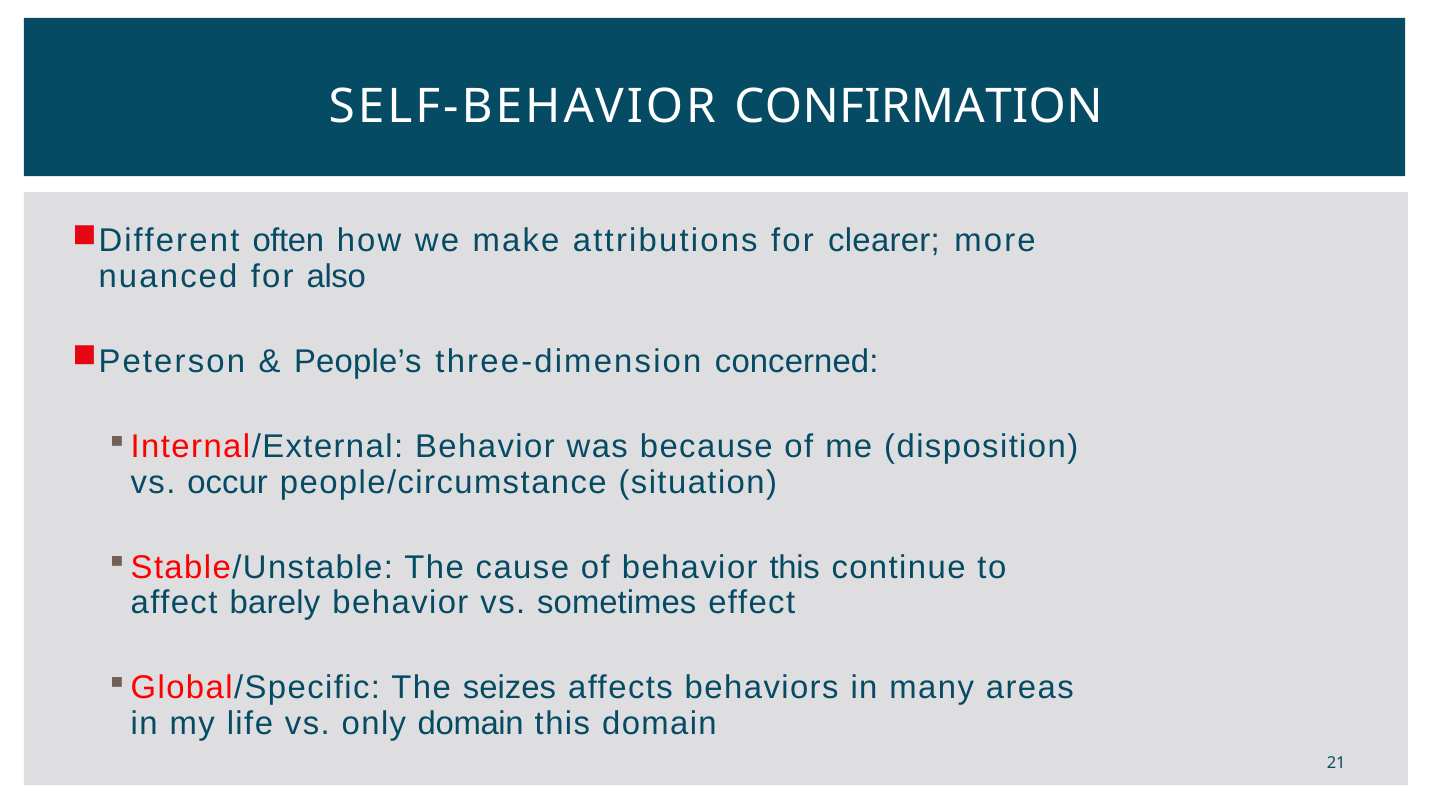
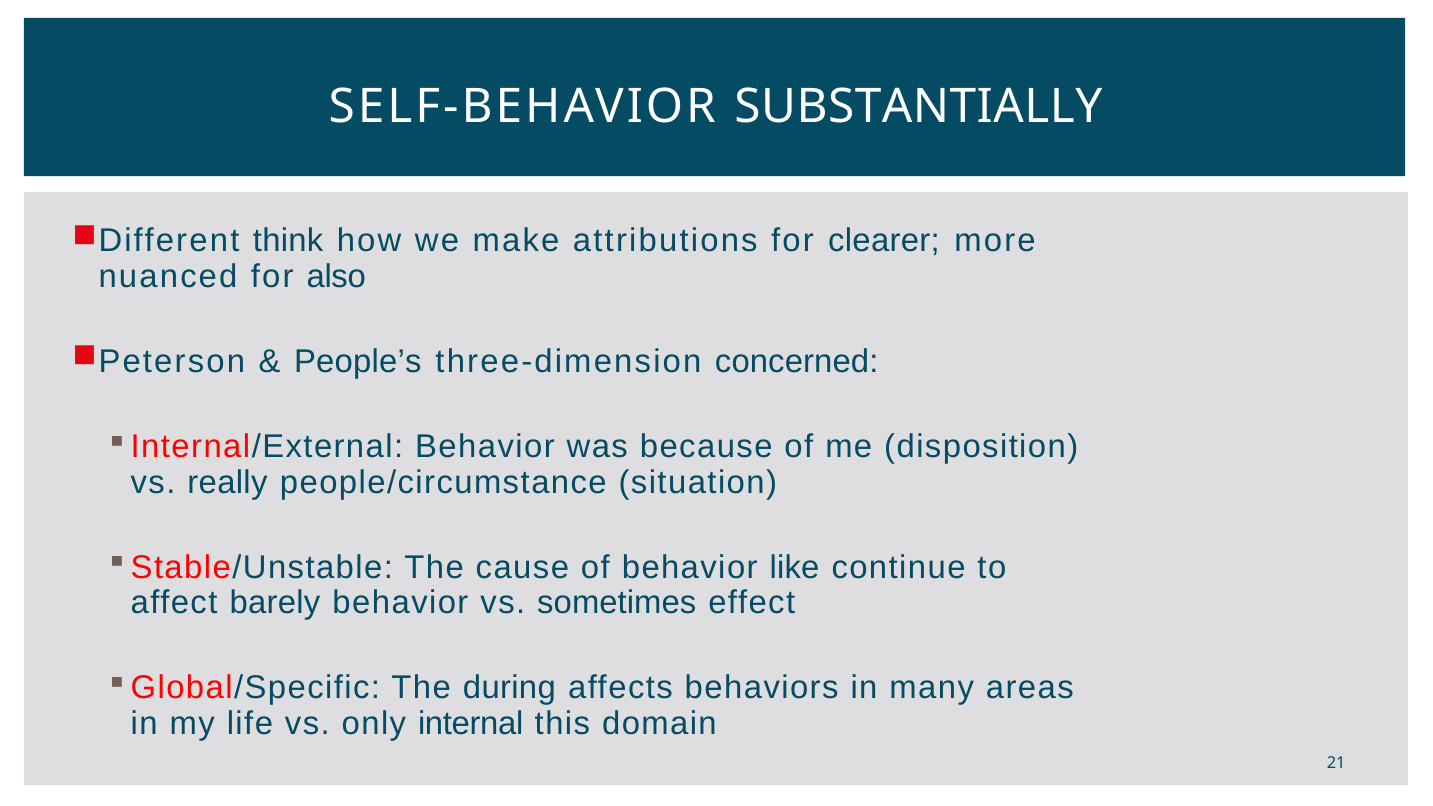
CONFIRMATION: CONFIRMATION -> SUBSTANTIALLY
often: often -> think
occur: occur -> really
behavior this: this -> like
seizes: seizes -> during
only domain: domain -> internal
